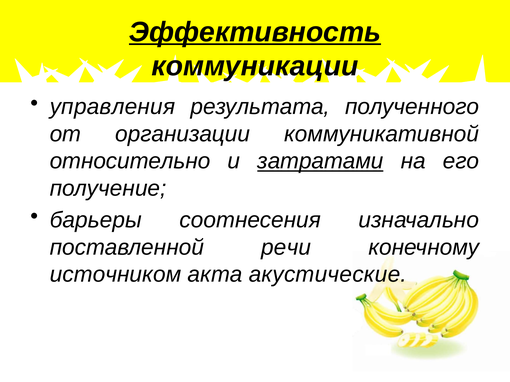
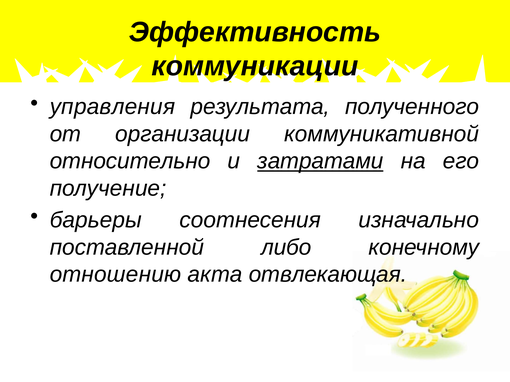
Эффективность underline: present -> none
речи: речи -> либо
источником: источником -> отношению
акустические: акустические -> отвлекающая
